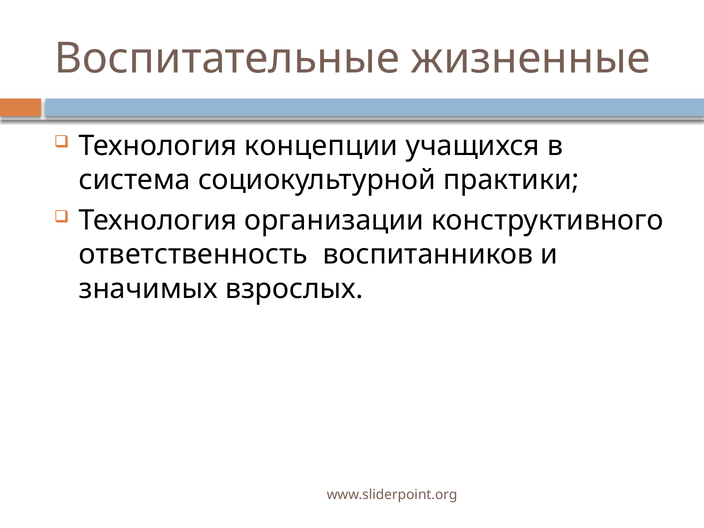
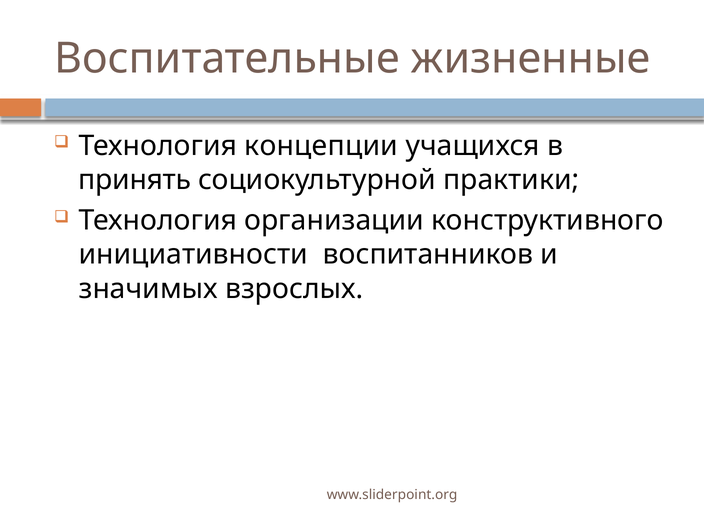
система: система -> принять
ответственность: ответственность -> инициативности
